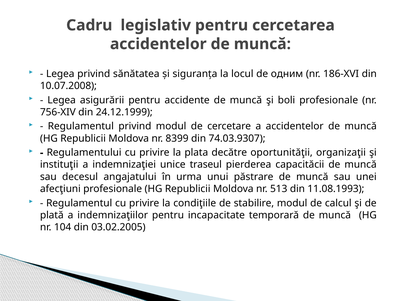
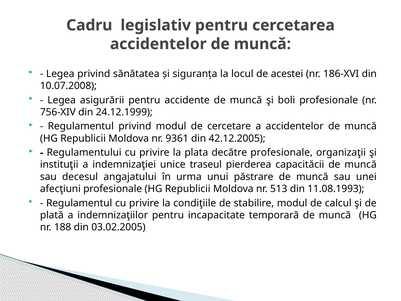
одним: одним -> acestei
8399: 8399 -> 9361
74.03.9307: 74.03.9307 -> 42.12.2005
decătre oportunităţii: oportunităţii -> profesionale
104: 104 -> 188
